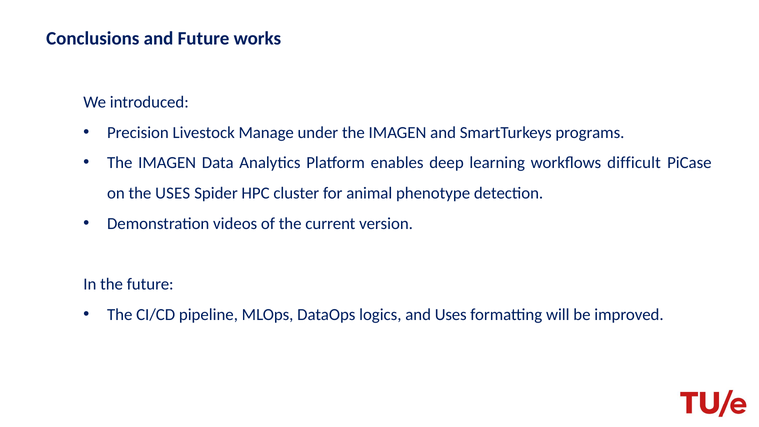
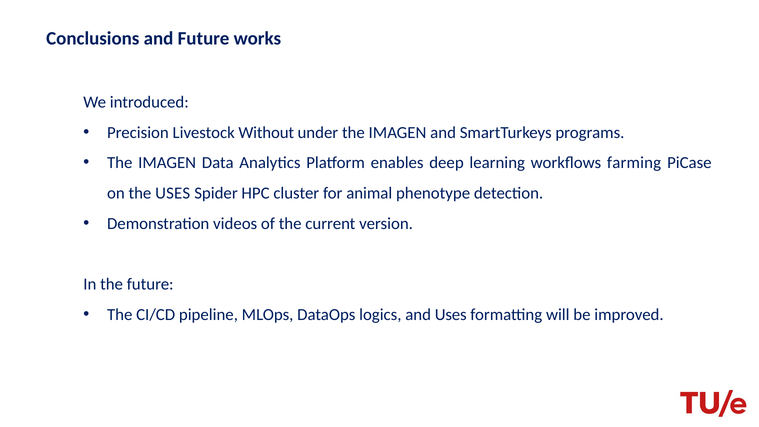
Manage: Manage -> Without
difficult: difficult -> farming
